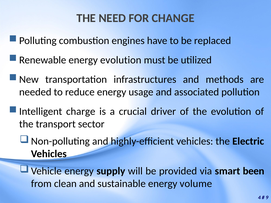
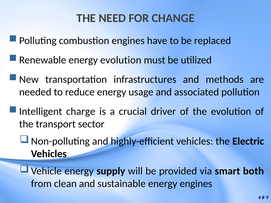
been: been -> both
energy volume: volume -> engines
